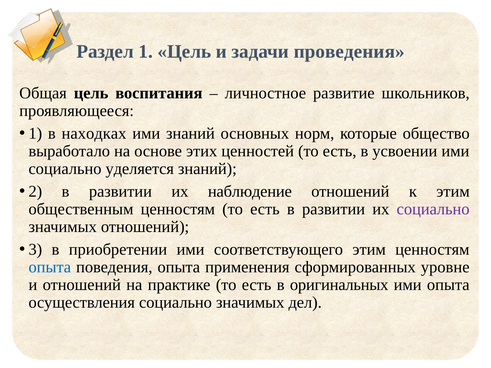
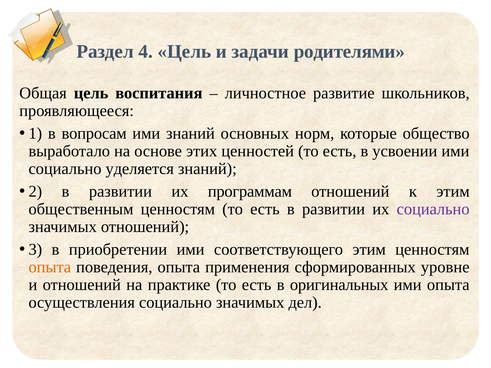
1: 1 -> 4
проведения: проведения -> родителями
находках: находках -> вопросам
наблюдение: наблюдение -> программам
опыта at (50, 267) colour: blue -> orange
